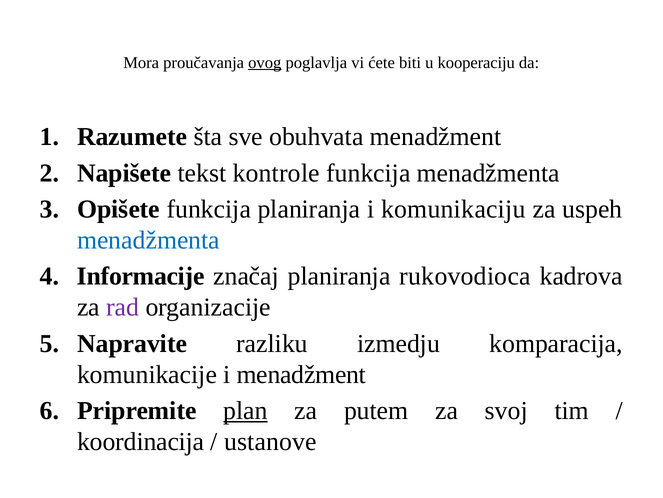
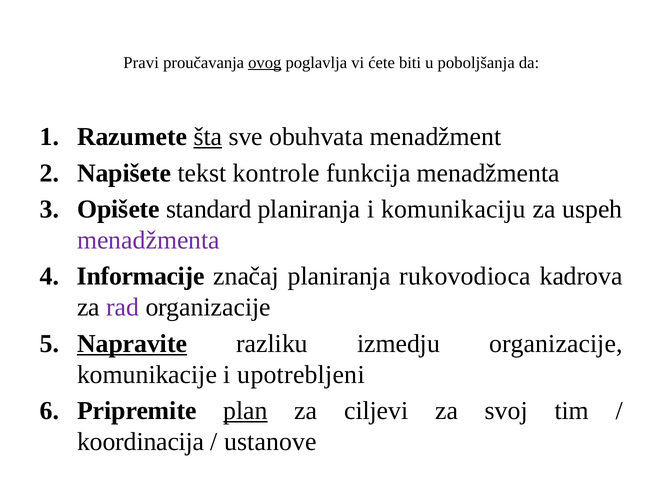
Mora: Mora -> Pravi
kooperaciju: kooperaciju -> poboljšanja
šta underline: none -> present
Opišete funkcija: funkcija -> standard
menadžmenta at (148, 240) colour: blue -> purple
Napravite underline: none -> present
izmedju komparacija: komparacija -> organizacije
i menadžment: menadžment -> upotrebljeni
putem: putem -> ciljevi
